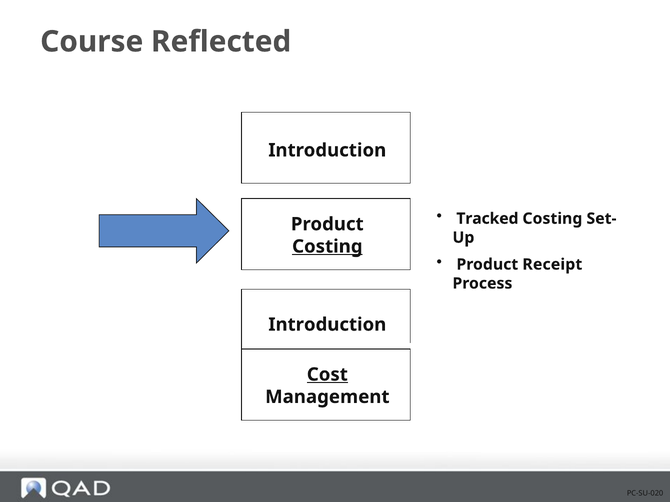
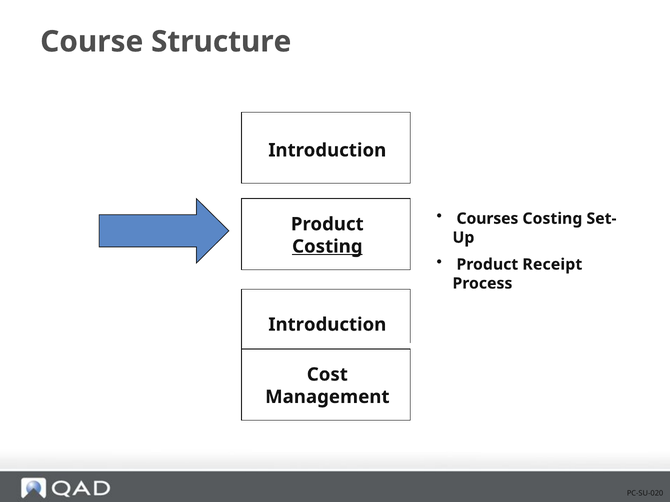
Reflected: Reflected -> Structure
Tracked: Tracked -> Courses
Cost underline: present -> none
